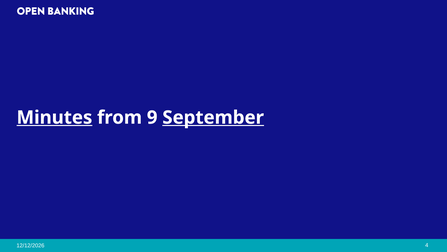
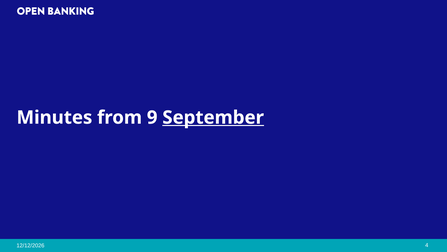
Minutes underline: present -> none
